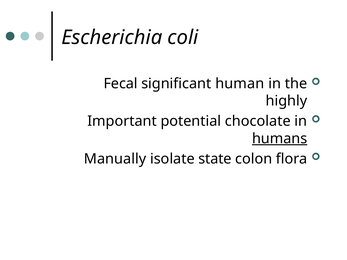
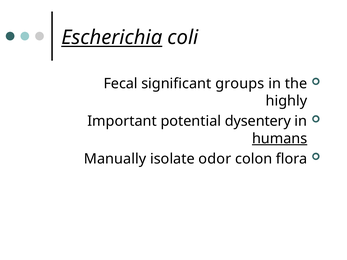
Escherichia underline: none -> present
human: human -> groups
chocolate: chocolate -> dysentery
state: state -> odor
